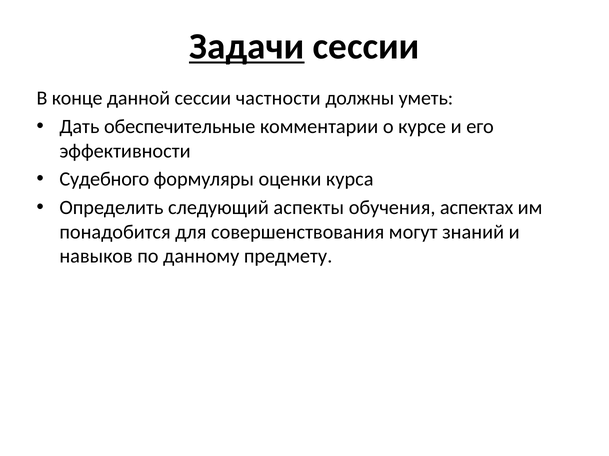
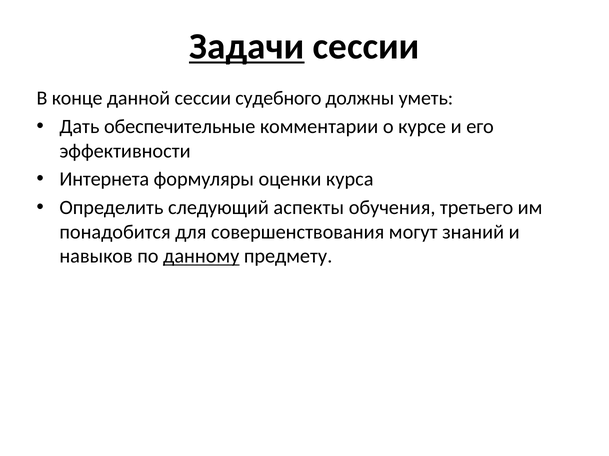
частности: частности -> судебного
Судебного: Судебного -> Интернета
аспектах: аспектах -> третьего
данному underline: none -> present
